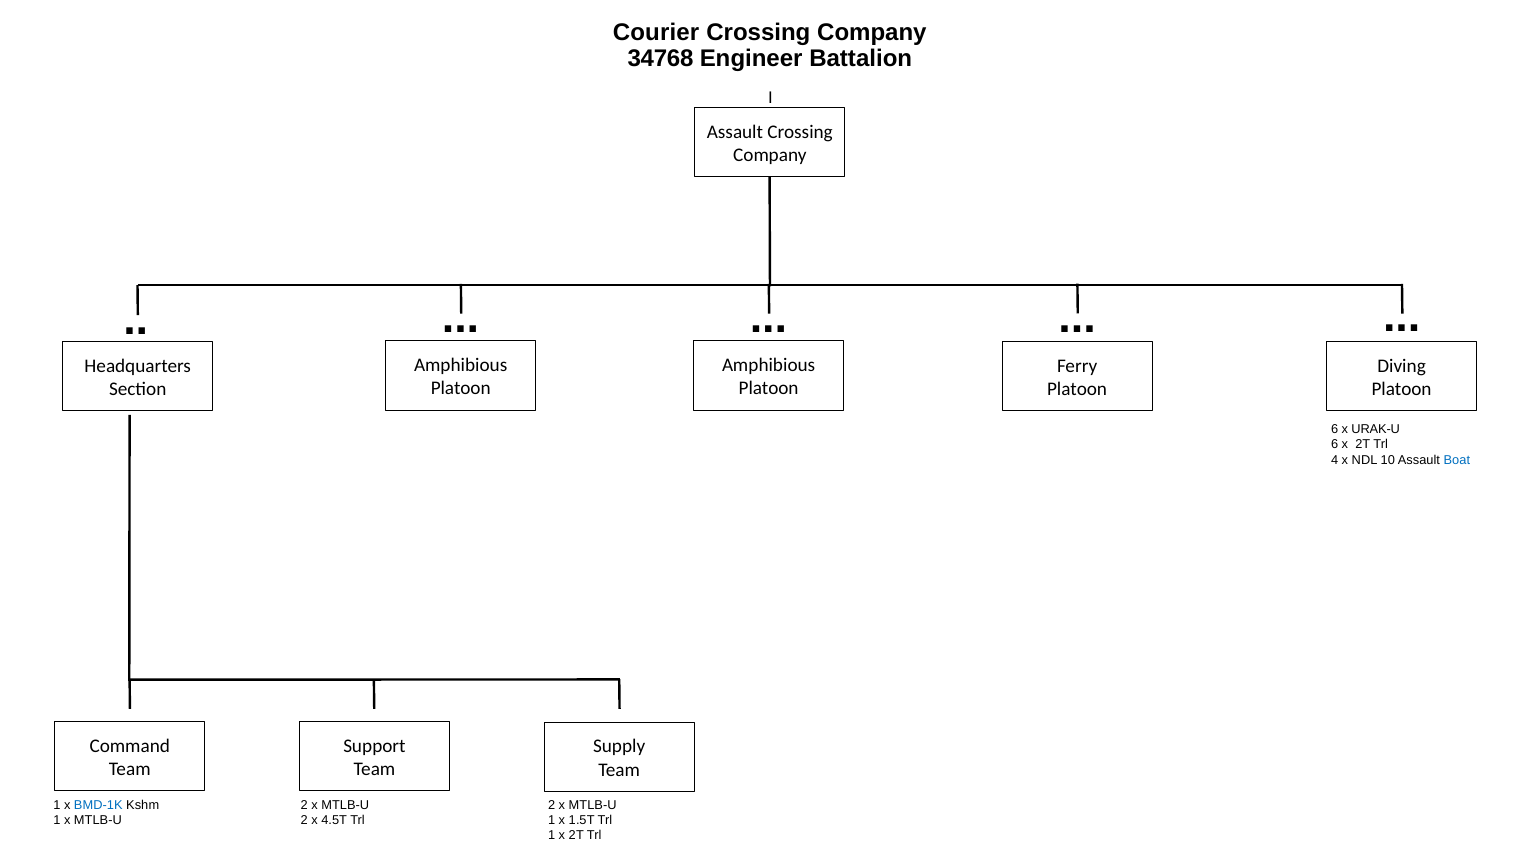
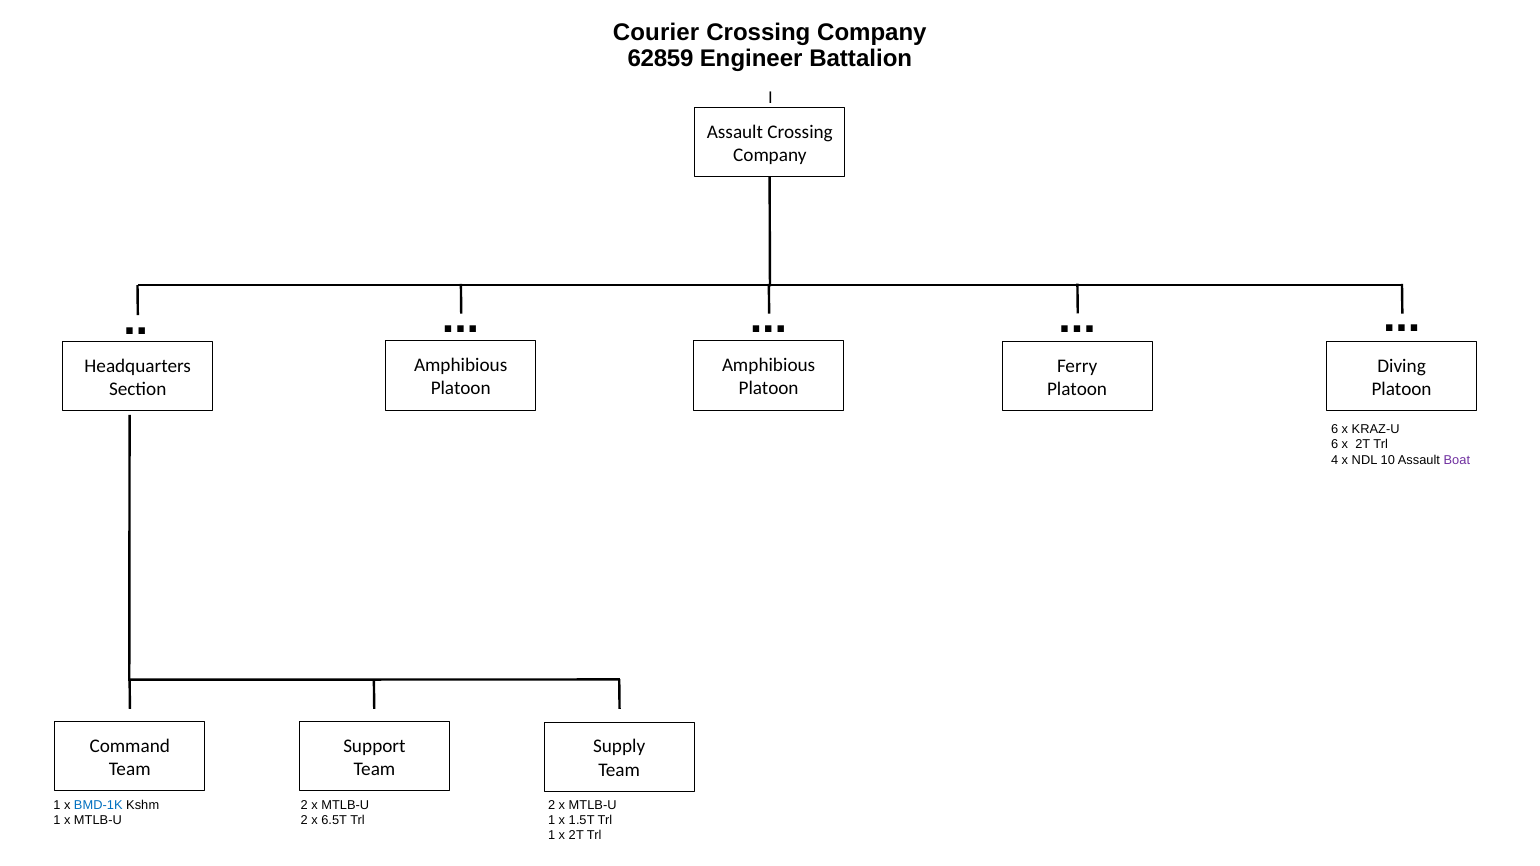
34768: 34768 -> 62859
URAK-U: URAK-U -> KRAZ-U
Boat colour: blue -> purple
4.5T: 4.5T -> 6.5T
